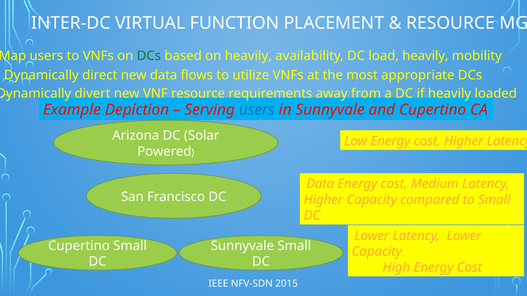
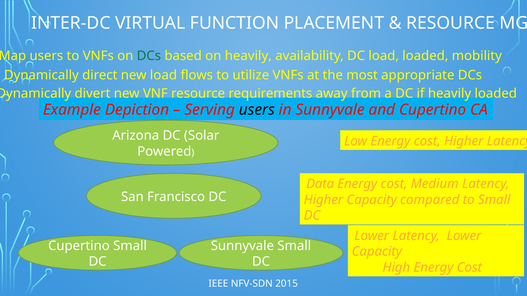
load heavily: heavily -> loaded
new data: data -> load
users at (257, 110) colour: blue -> black
